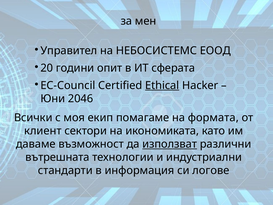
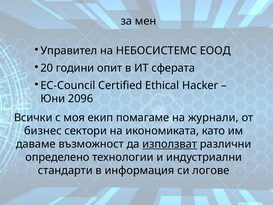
Ethical underline: present -> none
2046: 2046 -> 2096
формата: формата -> журнали
клиент: клиент -> бизнес
вътрешната: вътрешната -> определено
